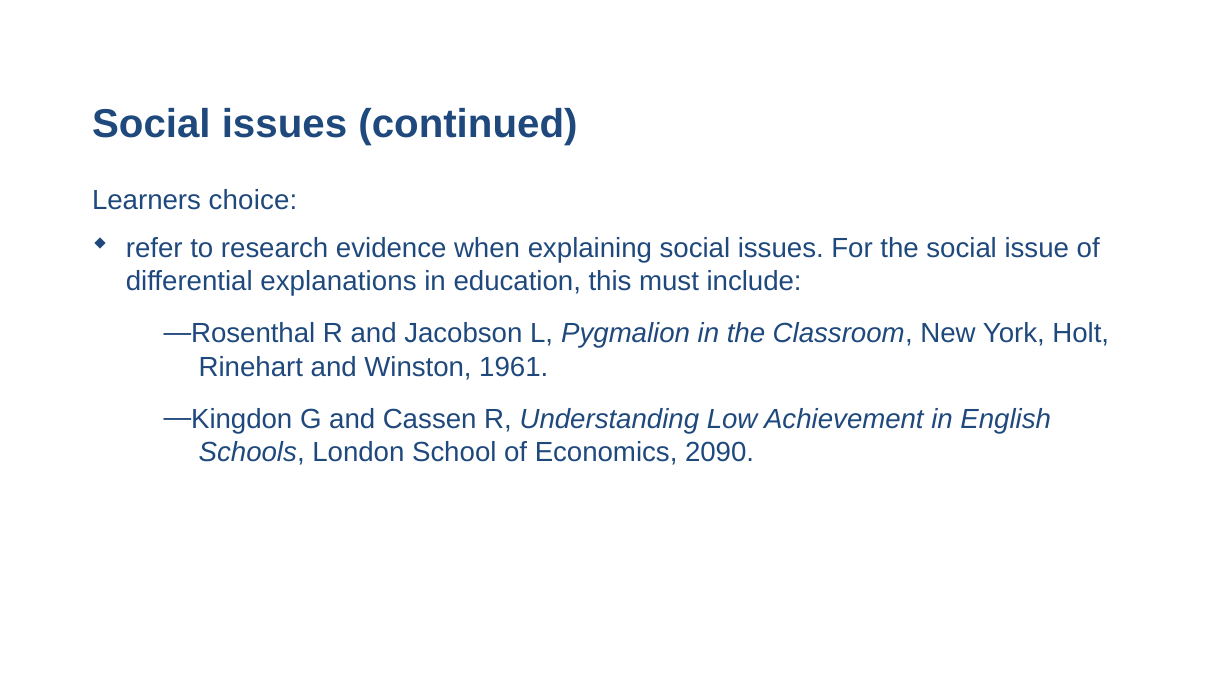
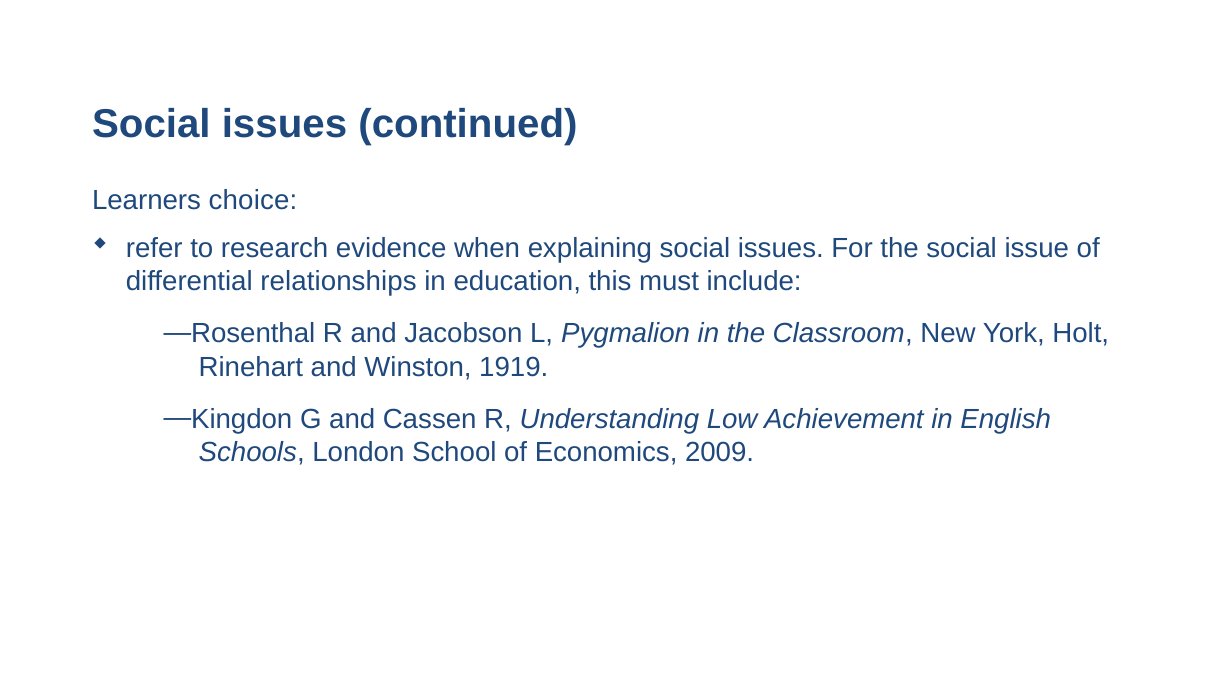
explanations: explanations -> relationships
1961: 1961 -> 1919
2090: 2090 -> 2009
